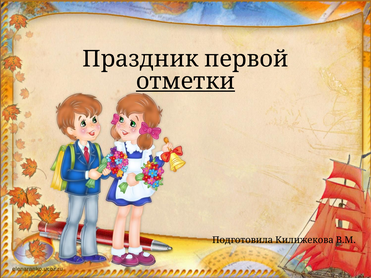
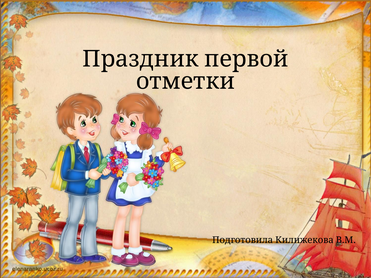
отметки underline: present -> none
